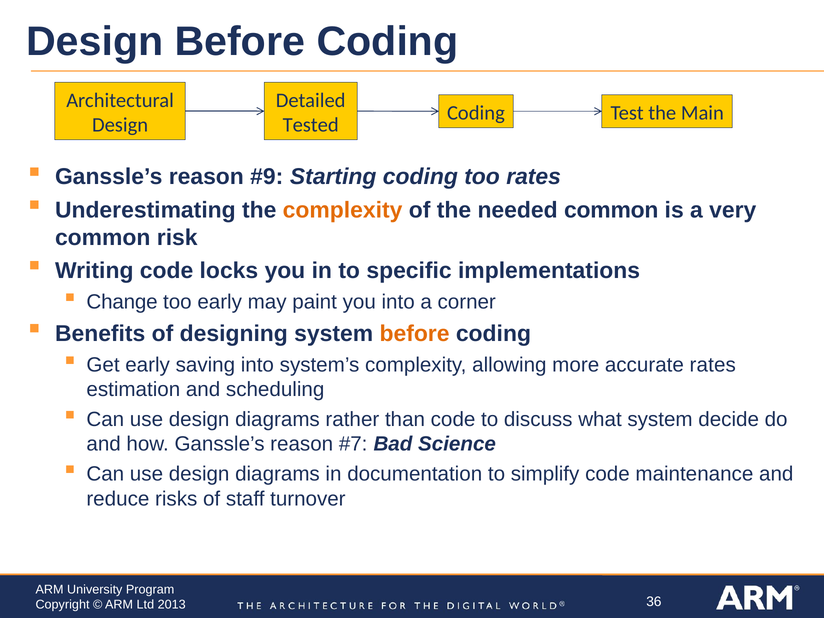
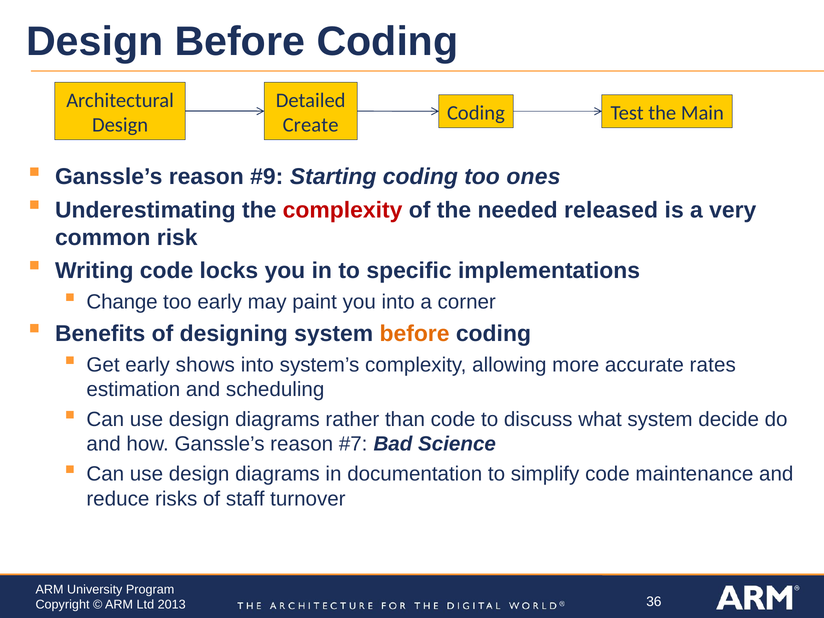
Tested: Tested -> Create
too rates: rates -> ones
complexity at (343, 210) colour: orange -> red
needed common: common -> released
saving: saving -> shows
